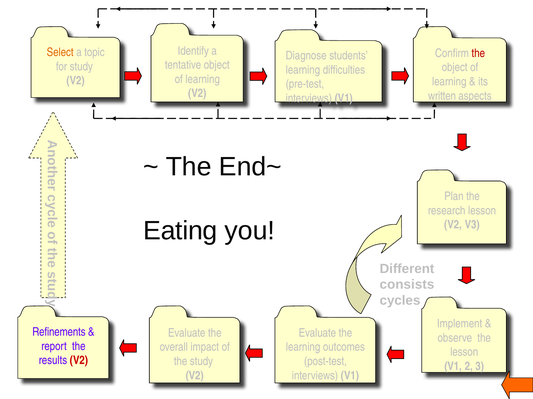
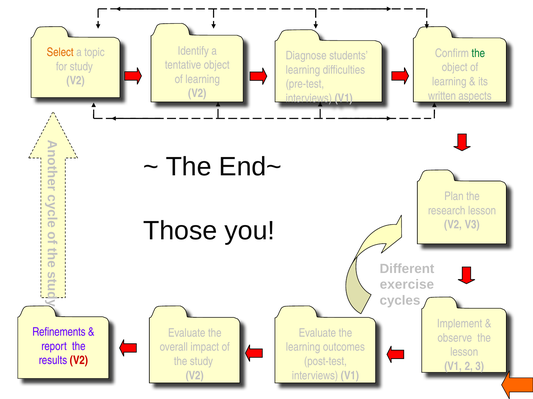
the at (478, 53) colour: red -> green
Eating: Eating -> Those
consists: consists -> exercise
